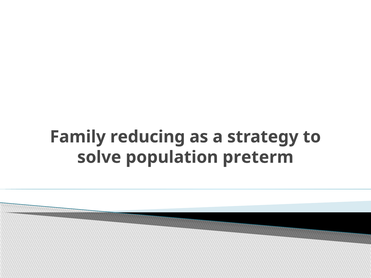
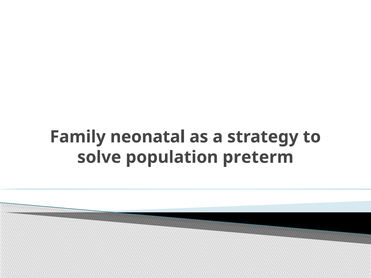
reducing: reducing -> neonatal
